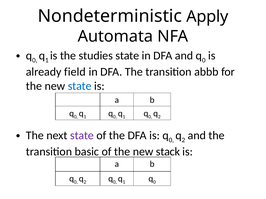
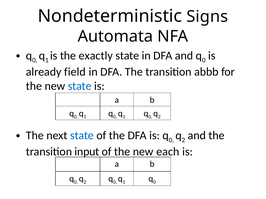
Apply: Apply -> Signs
studies: studies -> exactly
state at (82, 136) colour: purple -> blue
basic: basic -> input
stack: stack -> each
